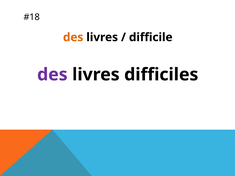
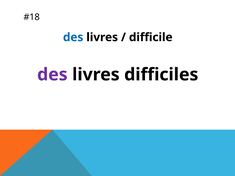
des at (73, 37) colour: orange -> blue
